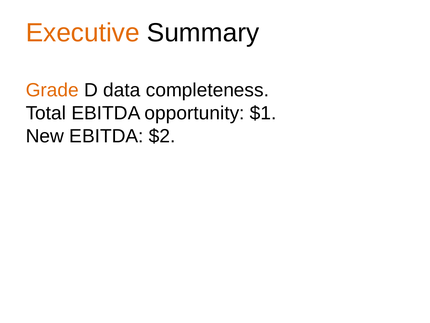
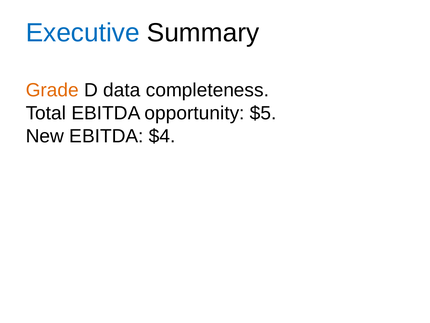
Executive colour: orange -> blue
$1: $1 -> $5
$2: $2 -> $4
